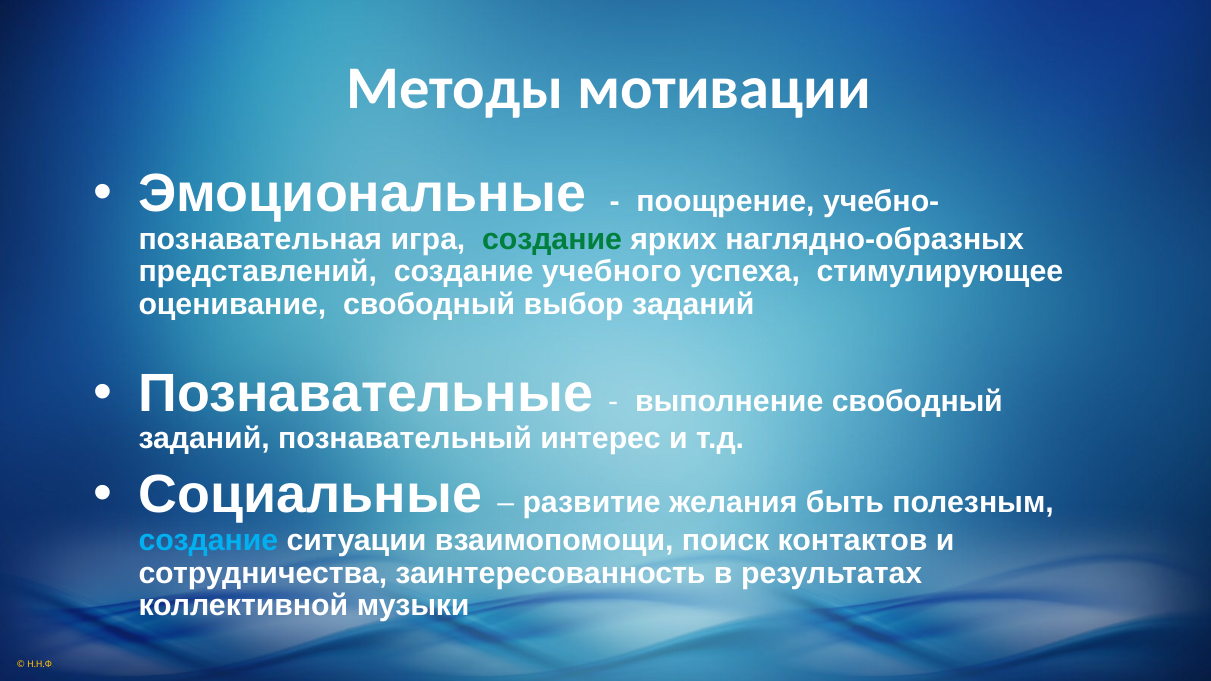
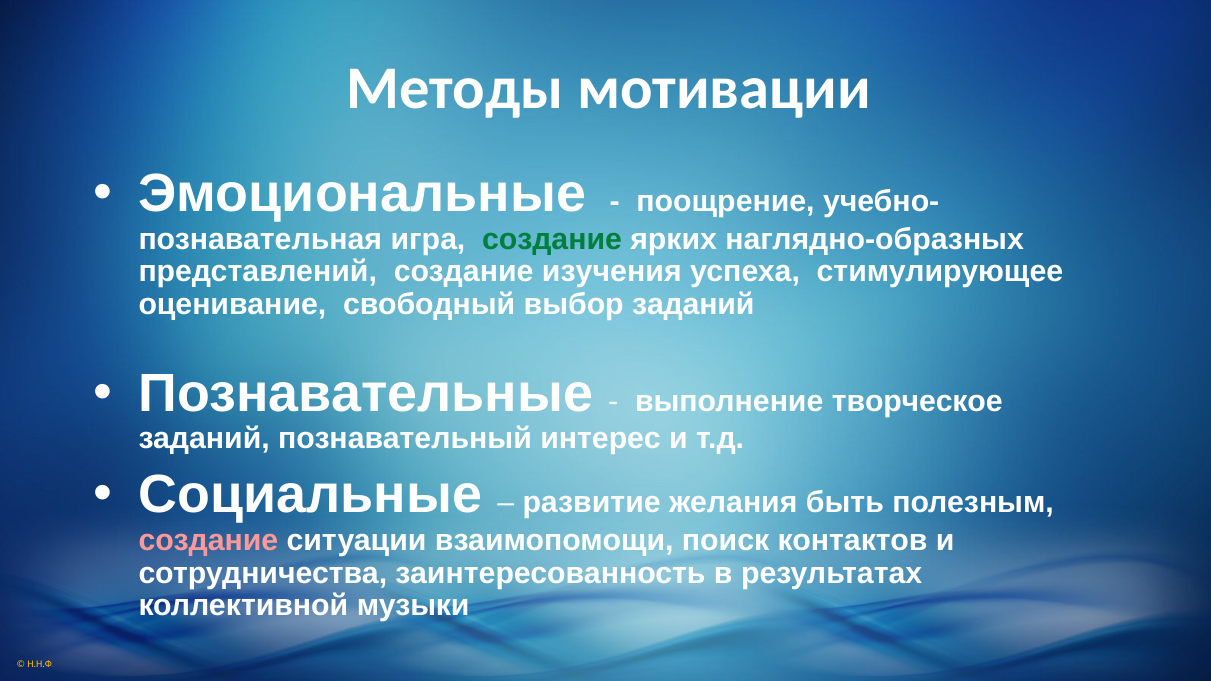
учебного: учебного -> изучения
выполнение свободный: свободный -> творческое
создание at (208, 541) colour: light blue -> pink
